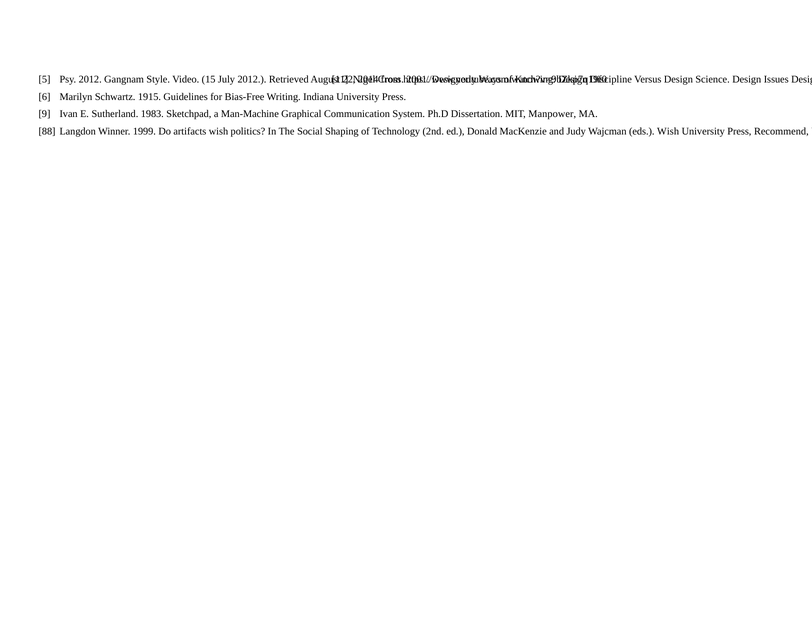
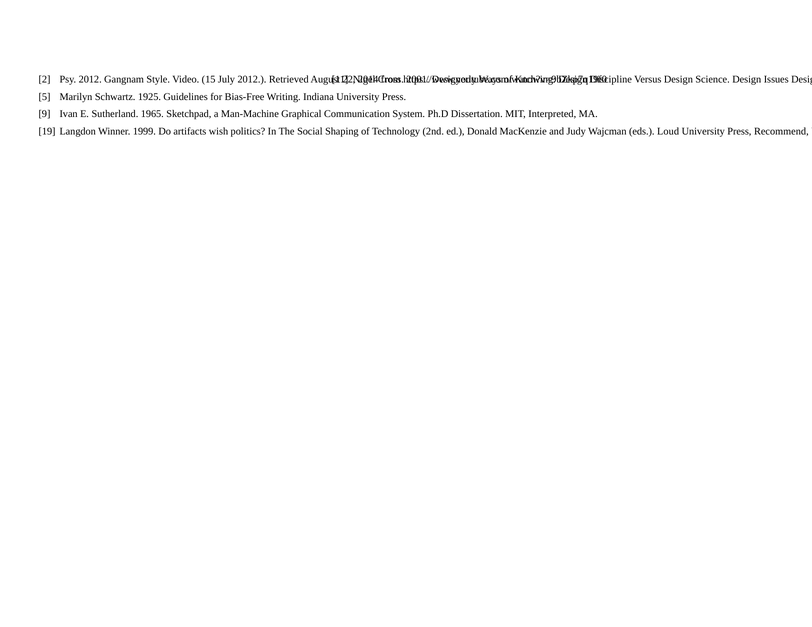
5: 5 -> 2
6: 6 -> 5
1915: 1915 -> 1925
1983: 1983 -> 1965
Manpower: Manpower -> Interpreted
88: 88 -> 19
eds Wish: Wish -> Loud
